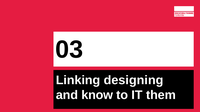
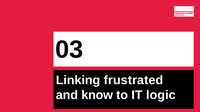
designing: designing -> frustrated
them: them -> logic
